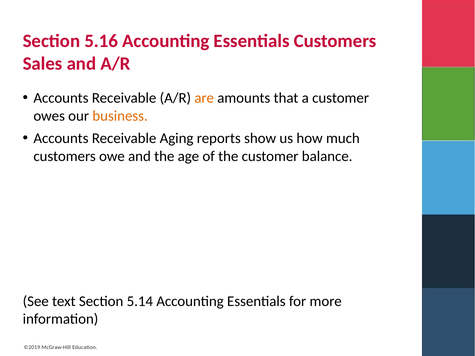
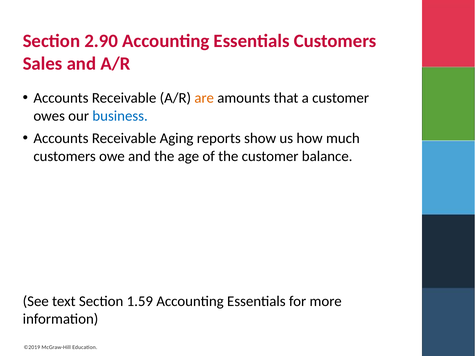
5.16: 5.16 -> 2.90
business colour: orange -> blue
5.14: 5.14 -> 1.59
